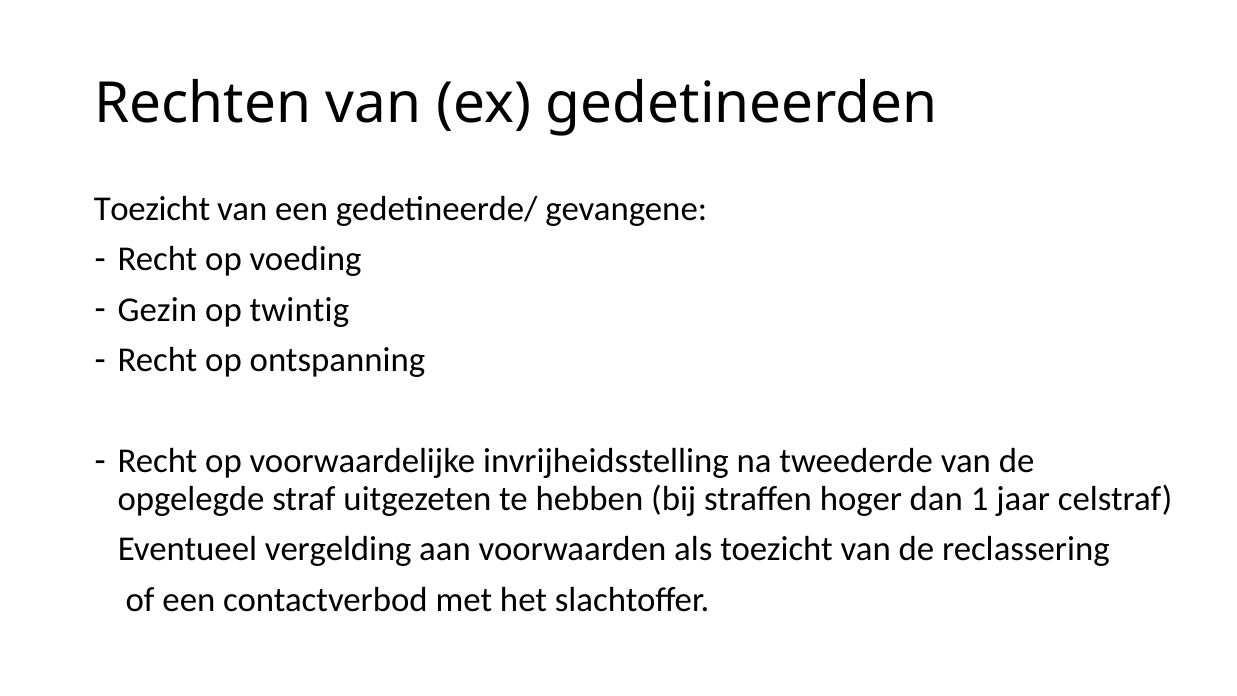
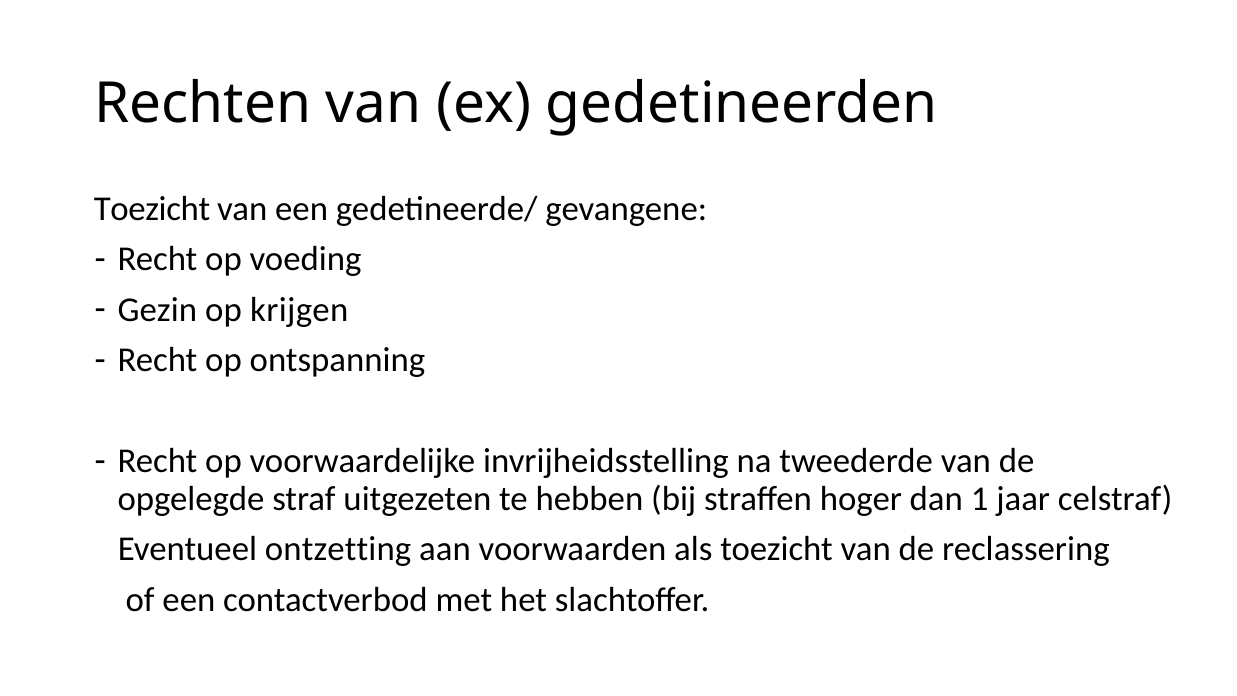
twintig: twintig -> krijgen
vergelding: vergelding -> ontzetting
